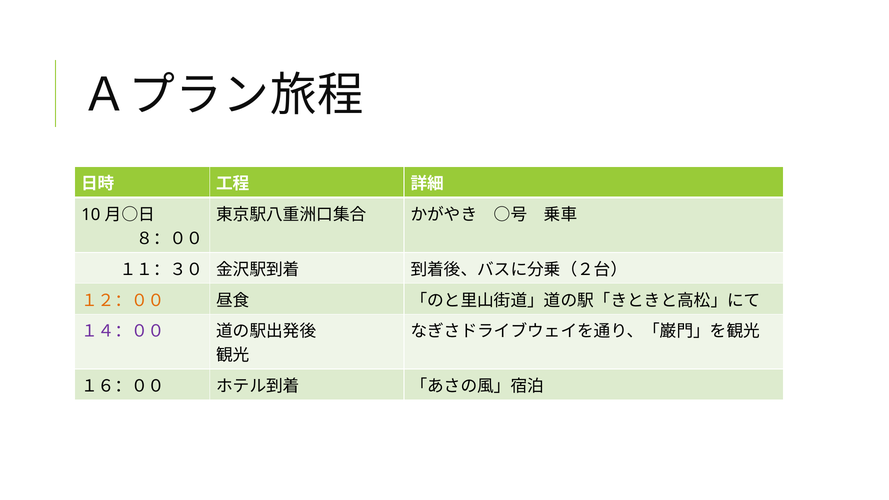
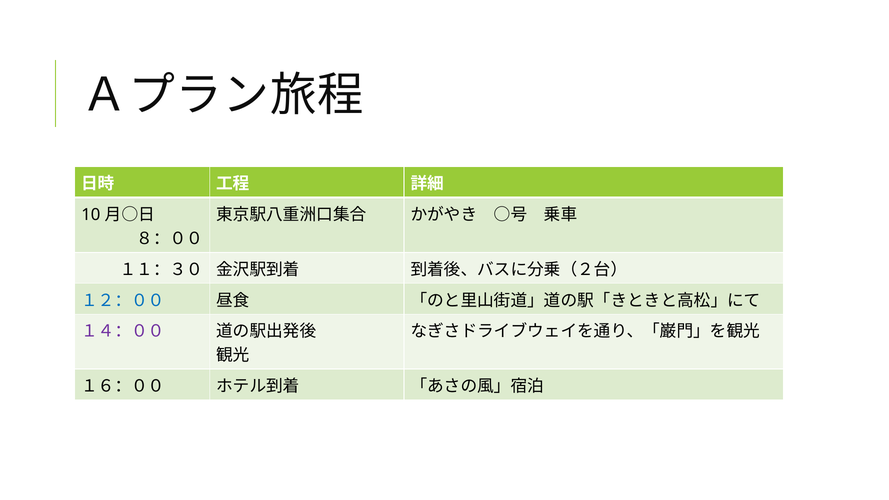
１２：００ colour: orange -> blue
